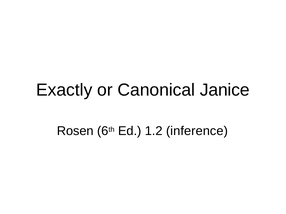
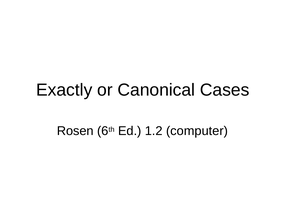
Janice: Janice -> Cases
inference: inference -> computer
